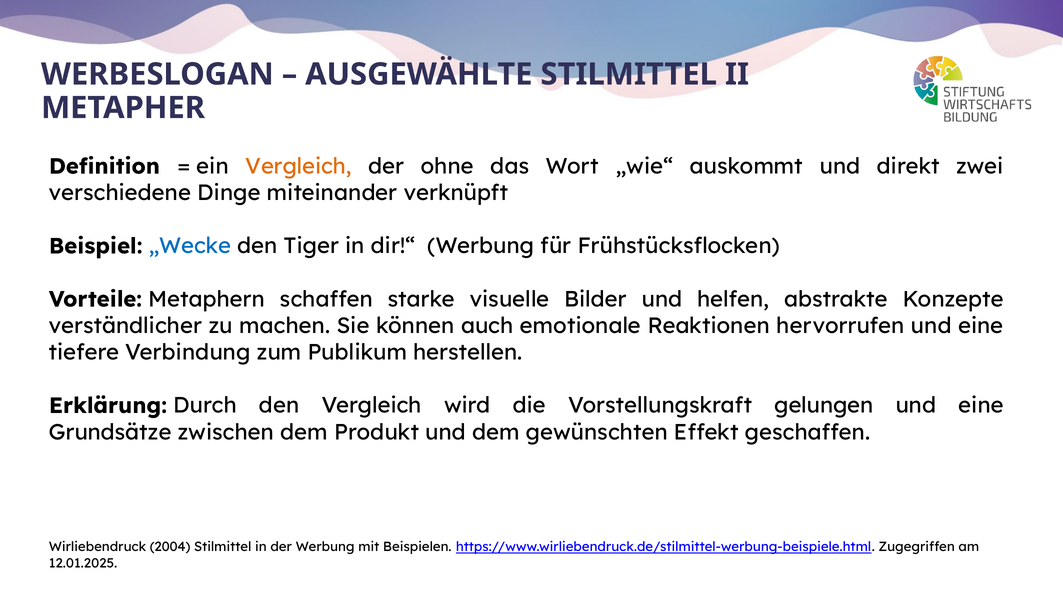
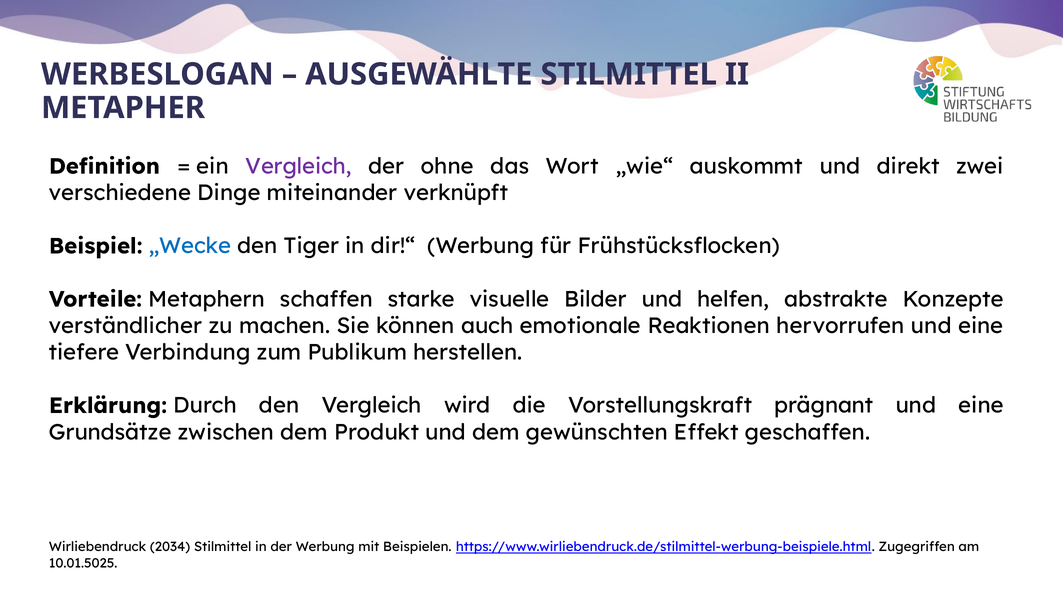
Vergleich at (298, 166) colour: orange -> purple
gelungen: gelungen -> prägnant
2004: 2004 -> 2034
12.01.2025: 12.01.2025 -> 10.01.5025
